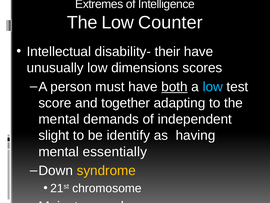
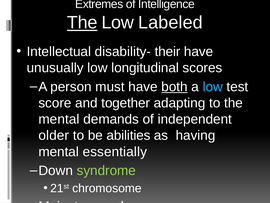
The at (82, 23) underline: none -> present
Counter: Counter -> Labeled
dimensions: dimensions -> longitudinal
slight: slight -> older
identify: identify -> abilities
syndrome colour: yellow -> light green
